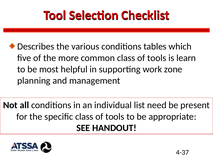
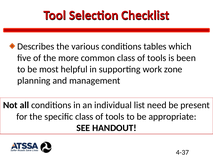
learn: learn -> been
